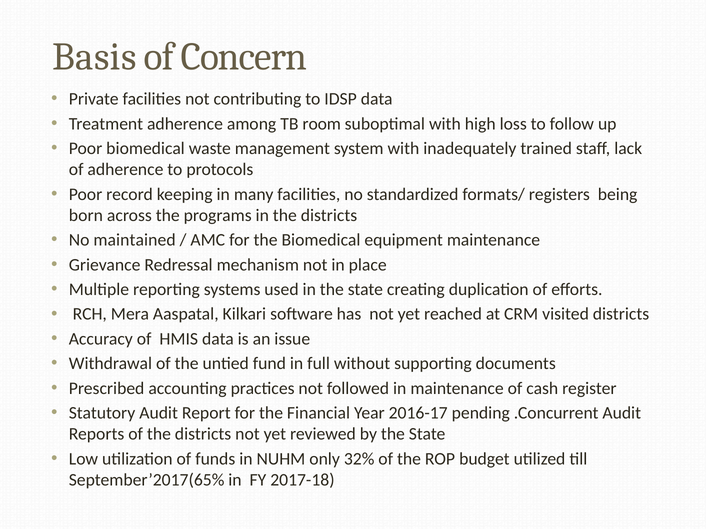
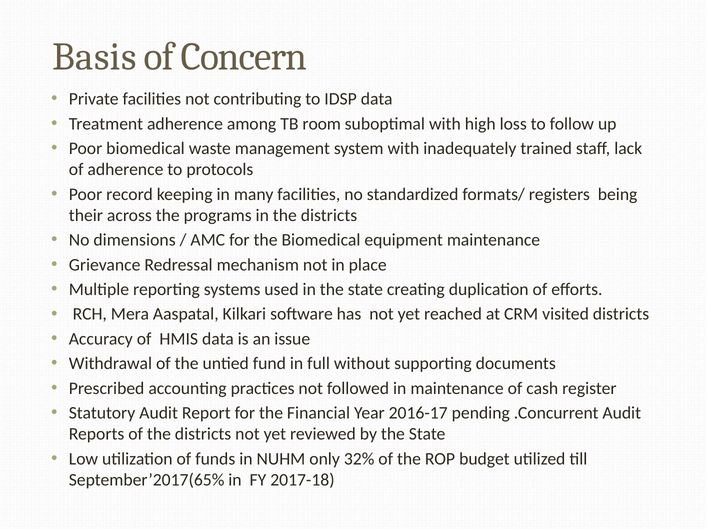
born: born -> their
maintained: maintained -> dimensions
